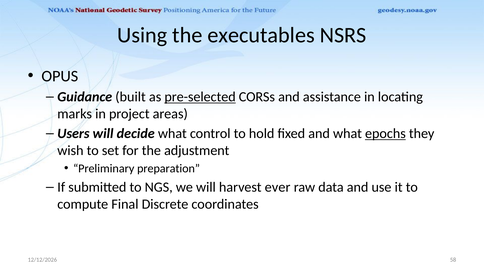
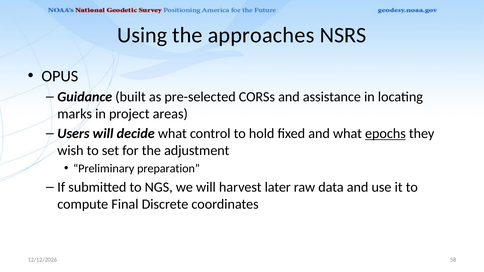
executables: executables -> approaches
pre-selected underline: present -> none
ever: ever -> later
